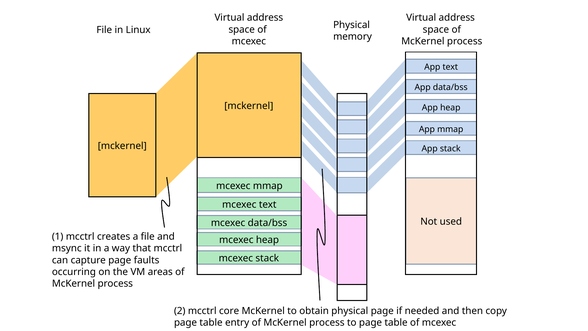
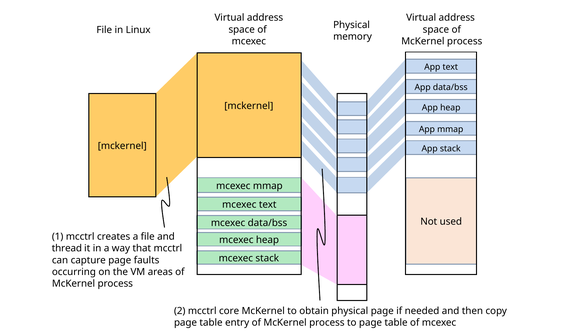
msync: msync -> thread
